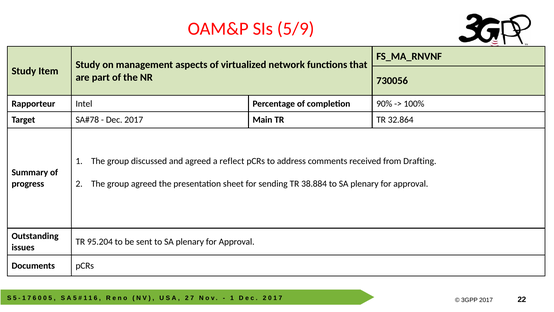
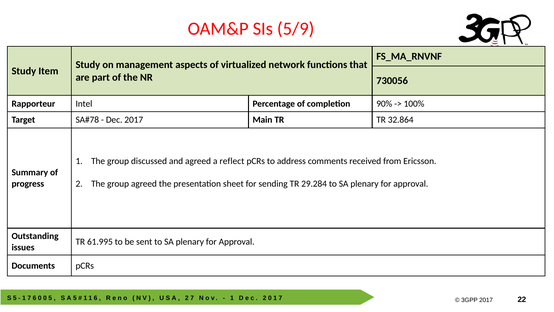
Drafting: Drafting -> Ericsson
38.884: 38.884 -> 29.284
95.204: 95.204 -> 61.995
